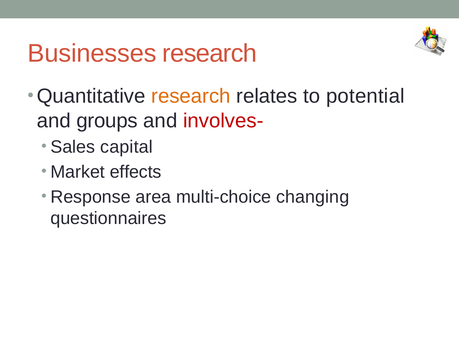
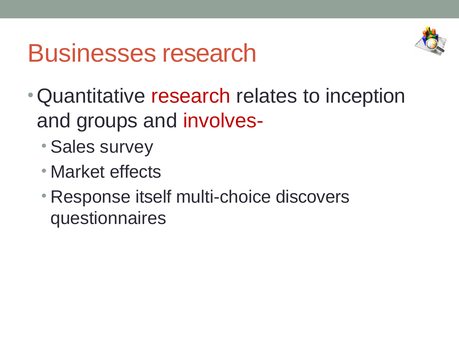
research at (191, 96) colour: orange -> red
potential: potential -> inception
capital: capital -> survey
area: area -> itself
changing: changing -> discovers
